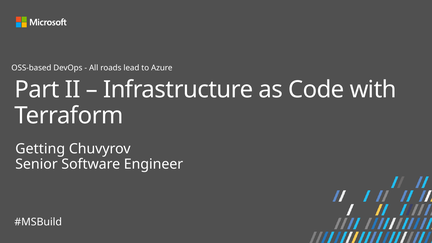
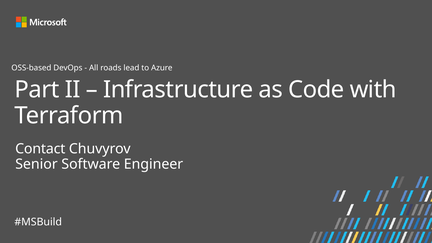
Getting: Getting -> Contact
